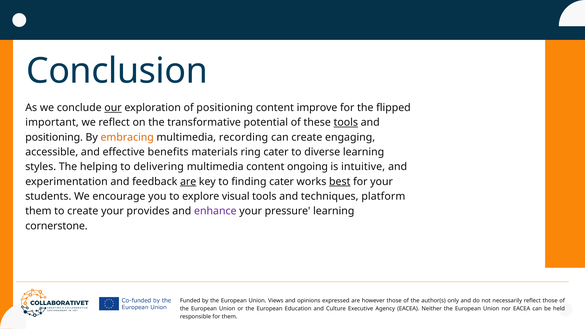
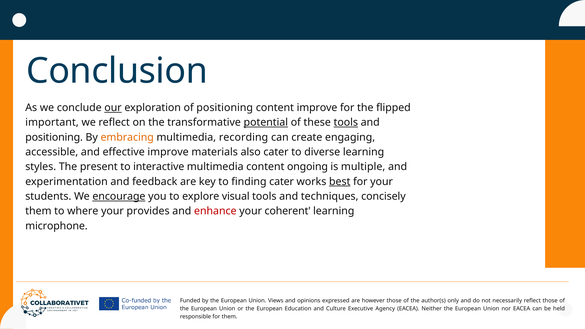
potential underline: none -> present
effective benefits: benefits -> improve
ring: ring -> also
helping: helping -> present
delivering: delivering -> interactive
intuitive: intuitive -> multiple
are at (188, 182) underline: present -> none
encourage underline: none -> present
platform: platform -> concisely
to create: create -> where
enhance colour: purple -> red
pressure: pressure -> coherent
cornerstone: cornerstone -> microphone
